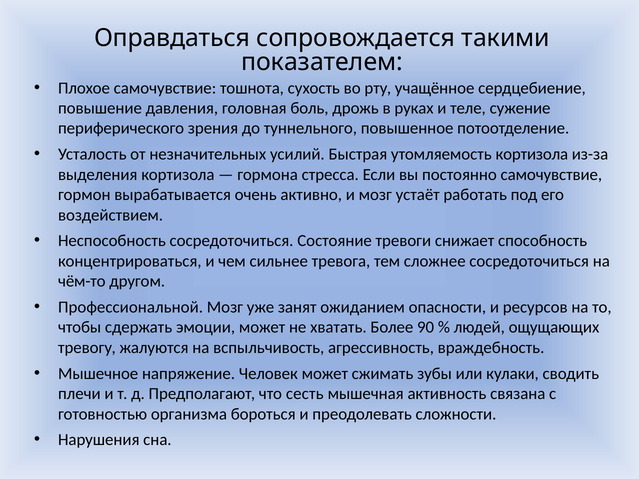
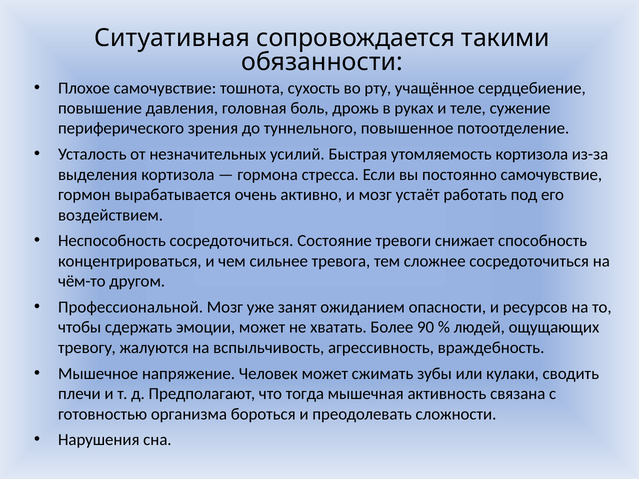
Оправдаться: Оправдаться -> Ситуативная
показателем: показателем -> обязанности
сесть: сесть -> тогда
